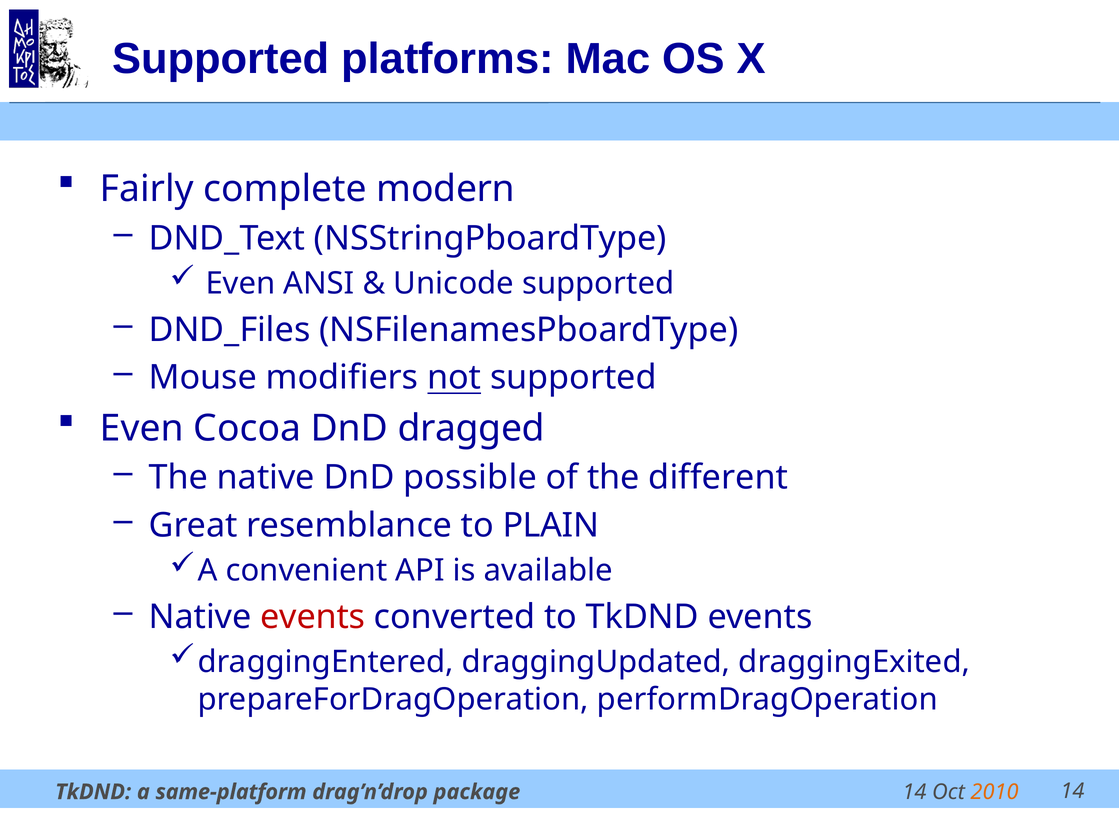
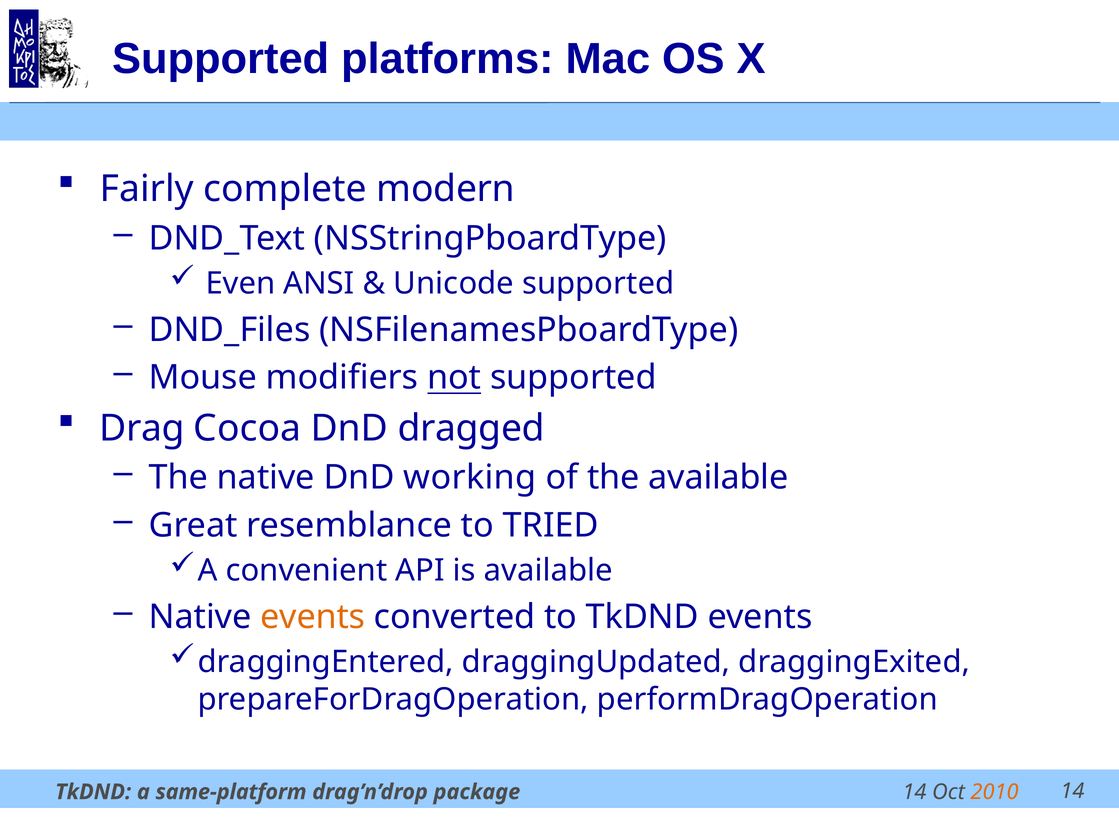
Even at (142, 428): Even -> Drag
possible: possible -> working
the different: different -> available
PLAIN: PLAIN -> TRIED
events at (313, 617) colour: red -> orange
